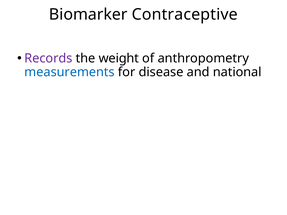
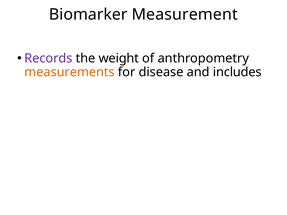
Contraceptive: Contraceptive -> Measurement
measurements colour: blue -> orange
national: national -> includes
